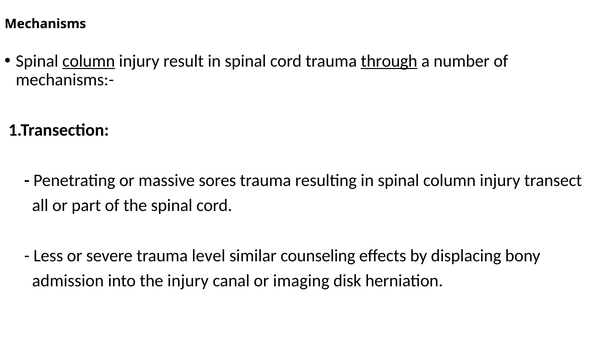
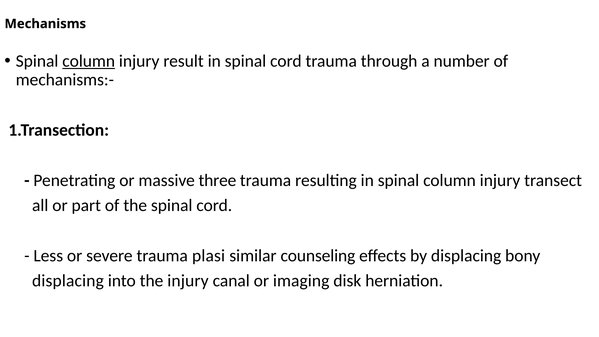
through underline: present -> none
sores: sores -> three
level: level -> plasi
admission at (68, 281): admission -> displacing
